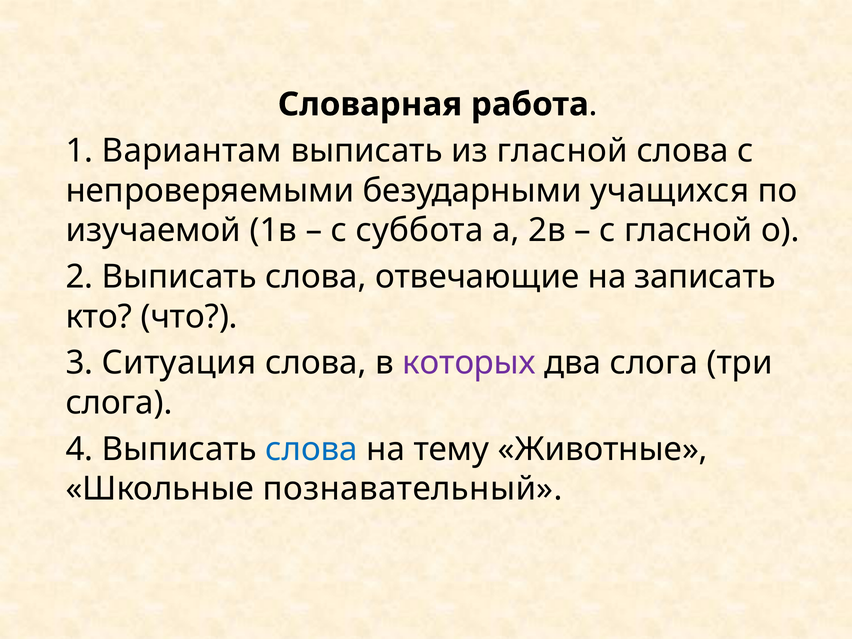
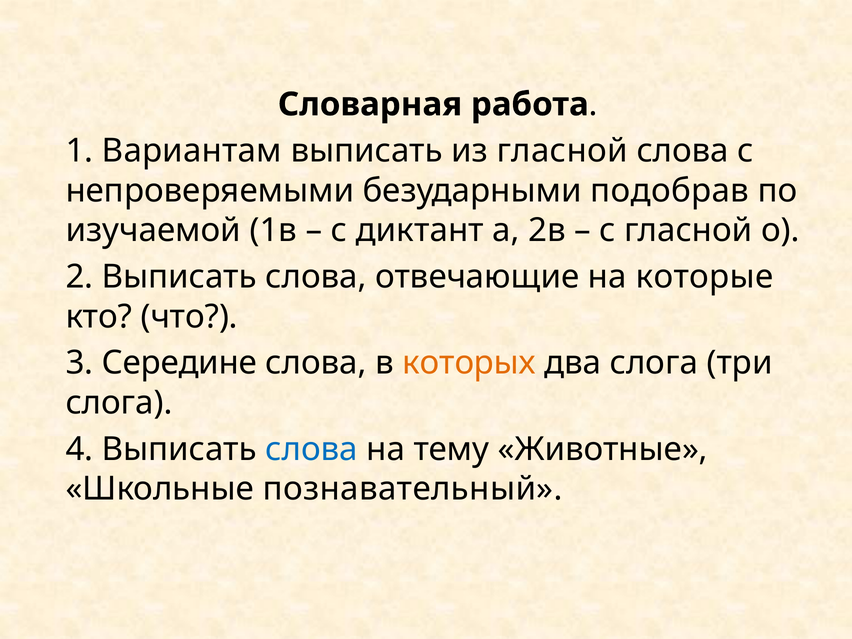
учащихся: учащихся -> подобрав
суббота: суббота -> диктант
записать: записать -> которые
Ситуация: Ситуация -> Середине
которых colour: purple -> orange
